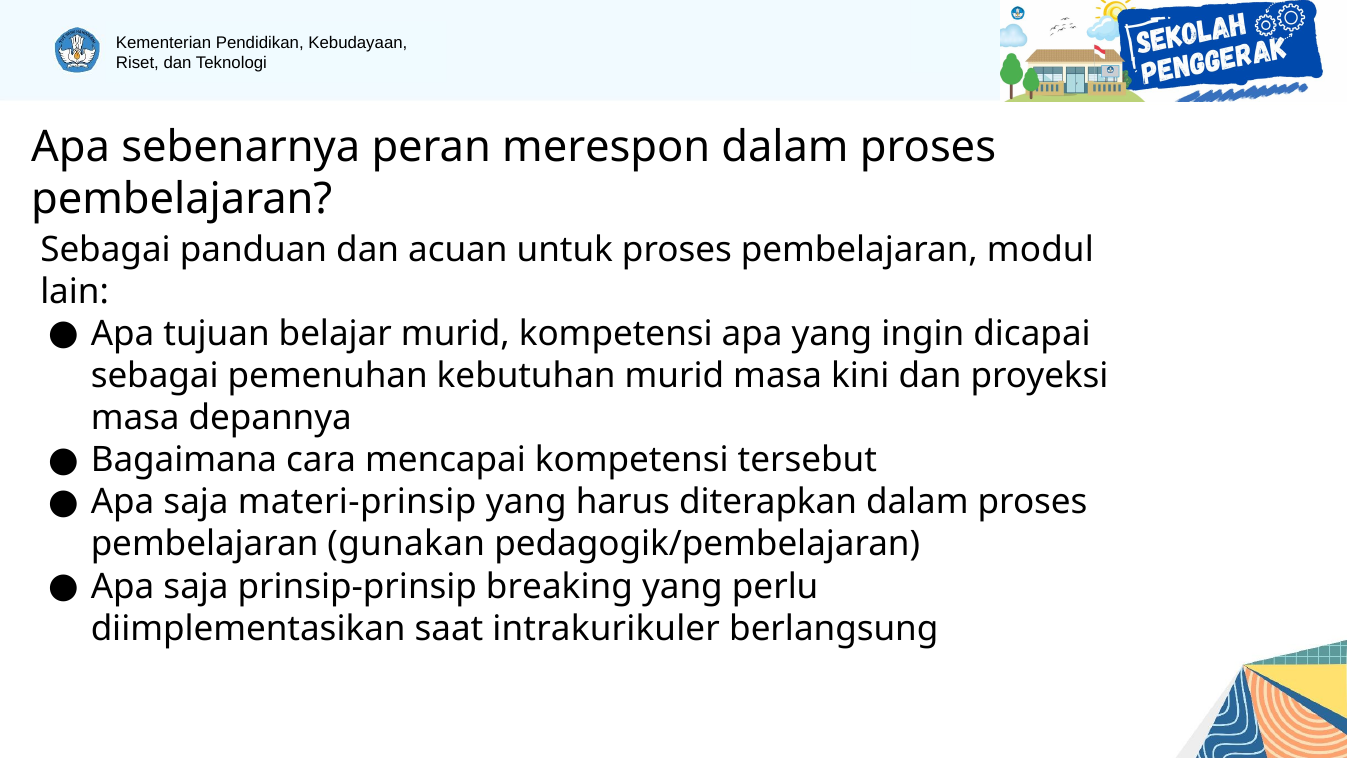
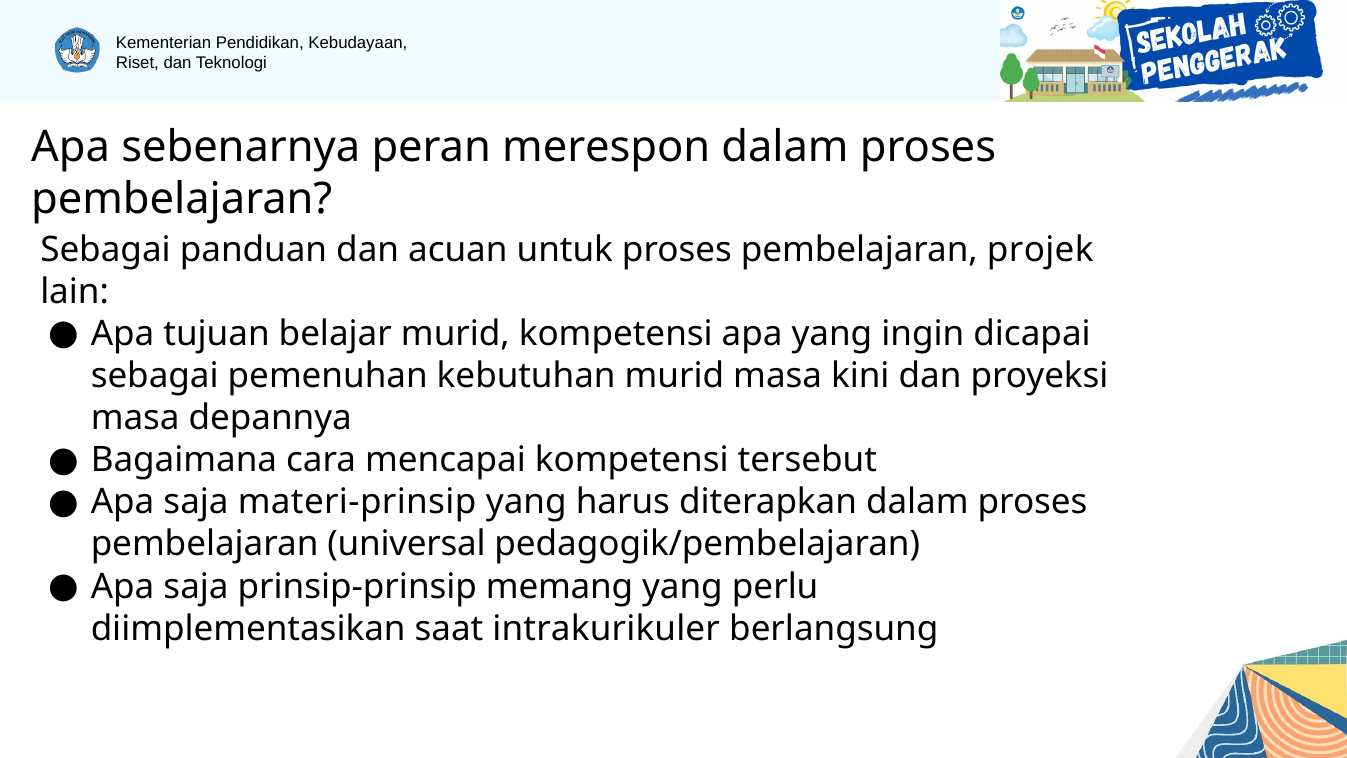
modul: modul -> projek
gunakan: gunakan -> universal
breaking: breaking -> memang
